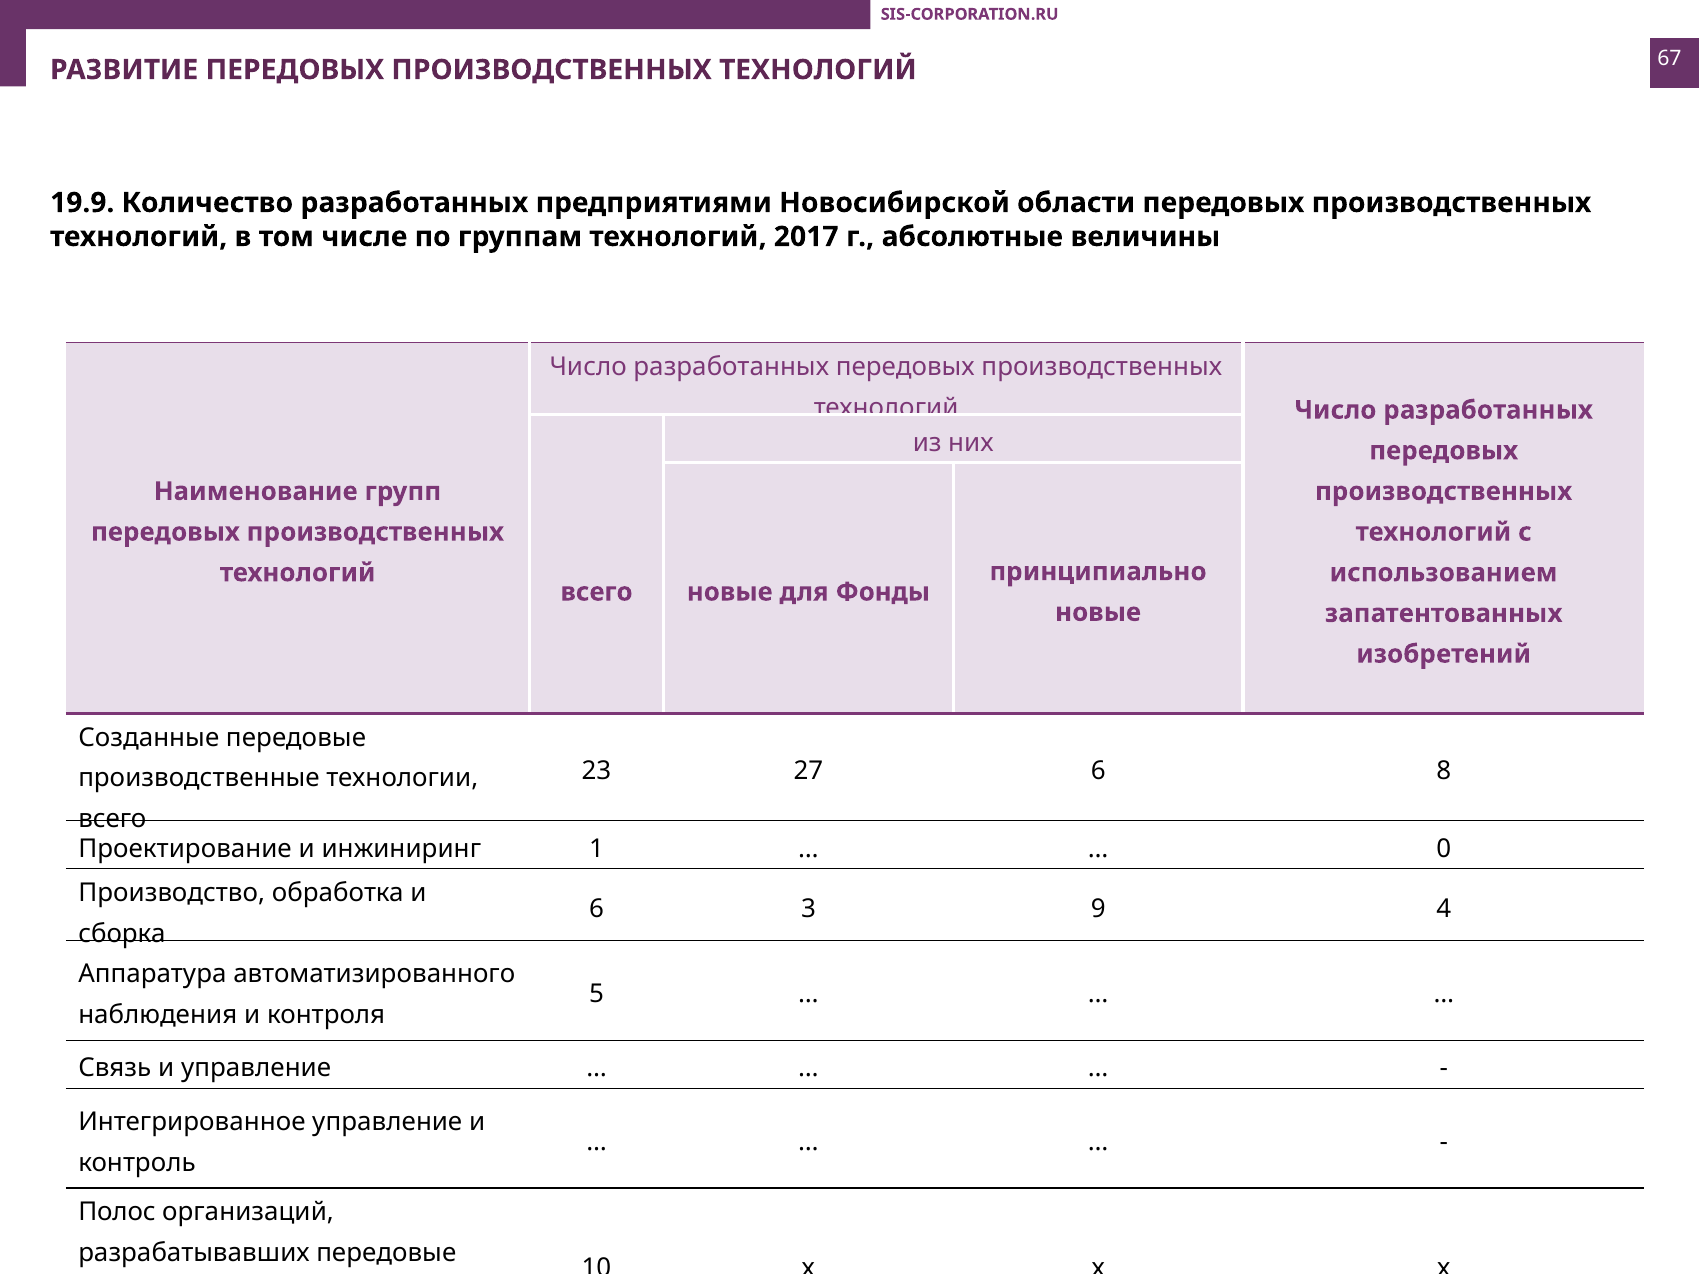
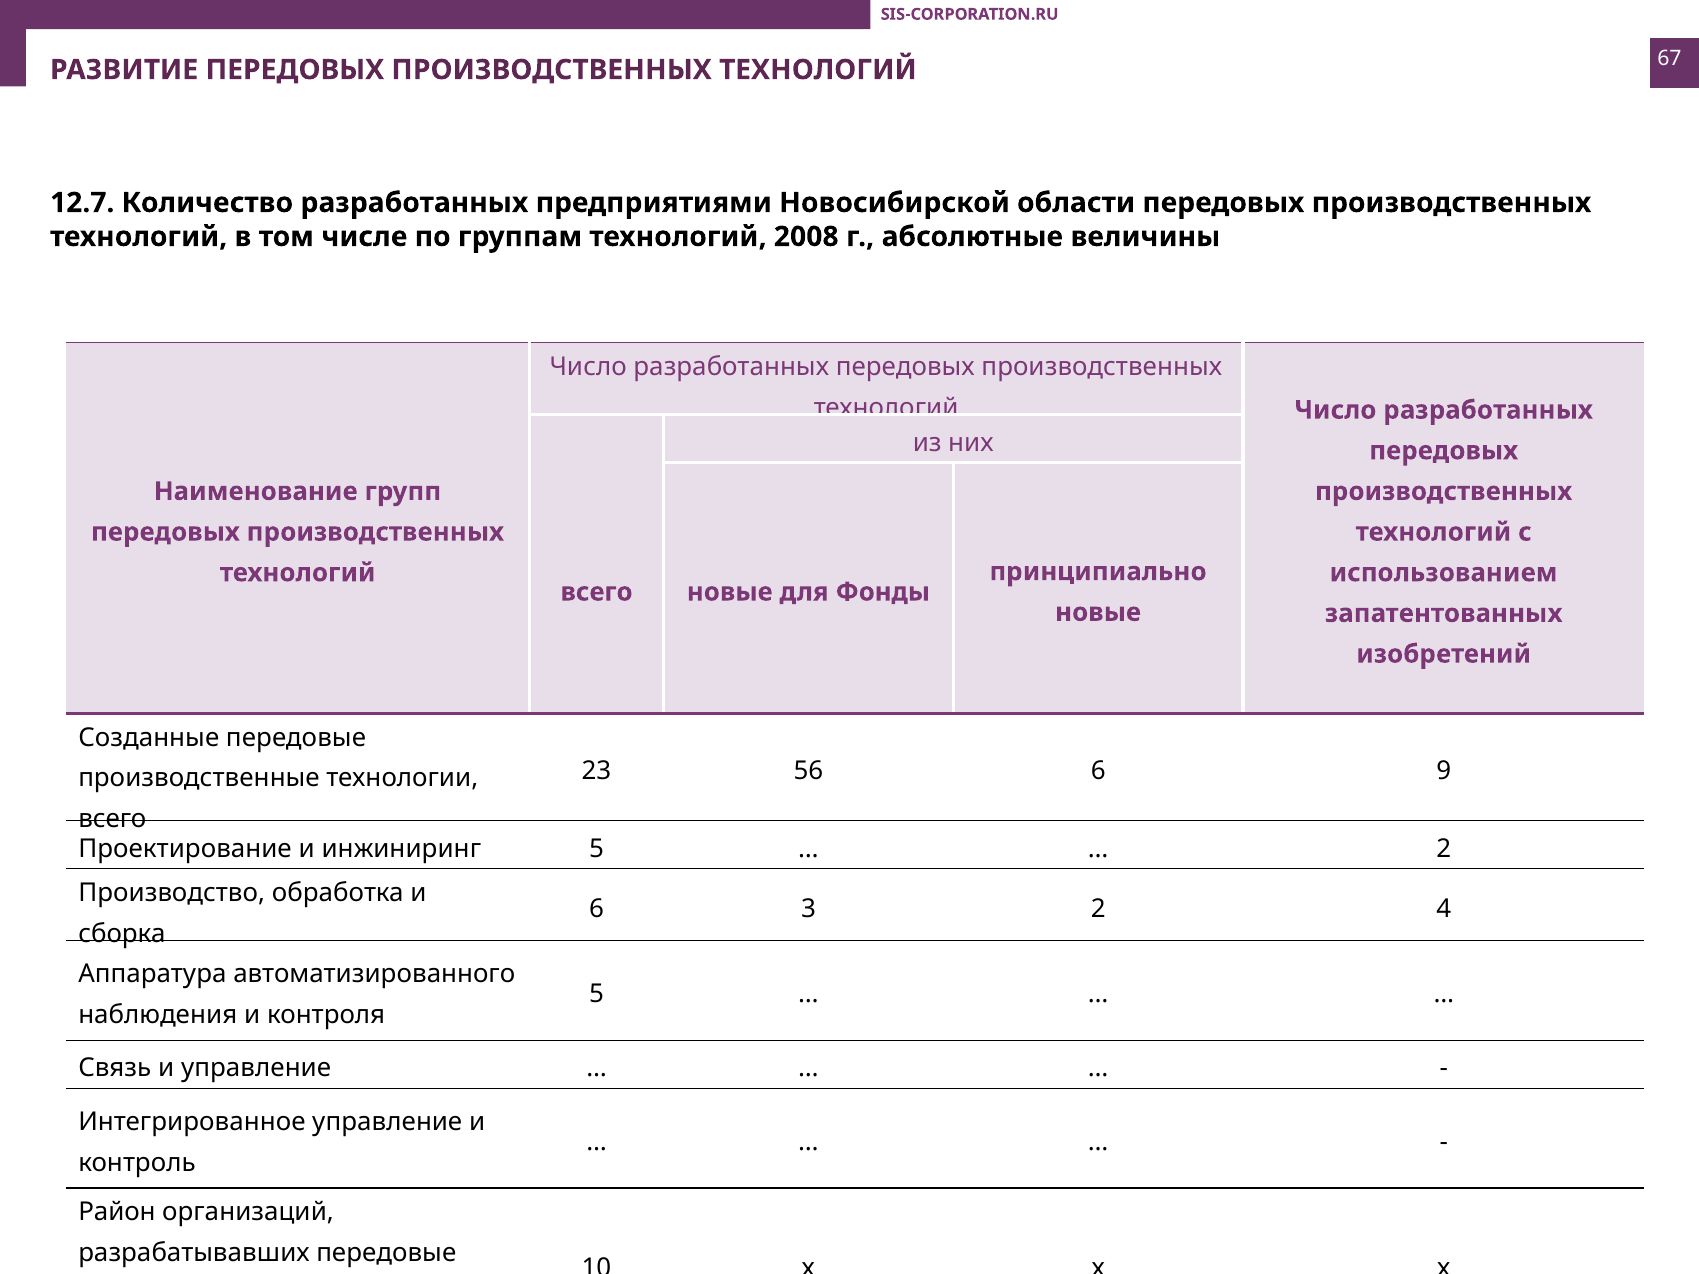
19.9: 19.9 -> 12.7
2017: 2017 -> 2008
27: 27 -> 56
8: 8 -> 9
инжиниринг 1: 1 -> 5
0 at (1444, 849): 0 -> 2
3 9: 9 -> 2
Полос: Полос -> Район
